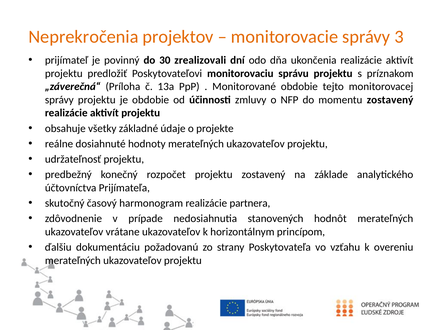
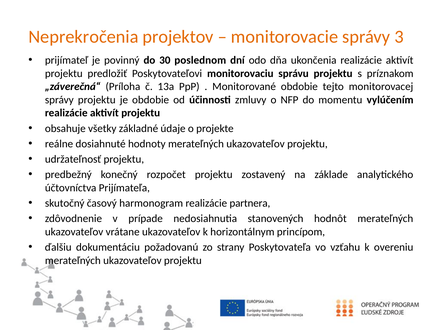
zrealizovali: zrealizovali -> poslednom
momentu zostavený: zostavený -> vylúčením
